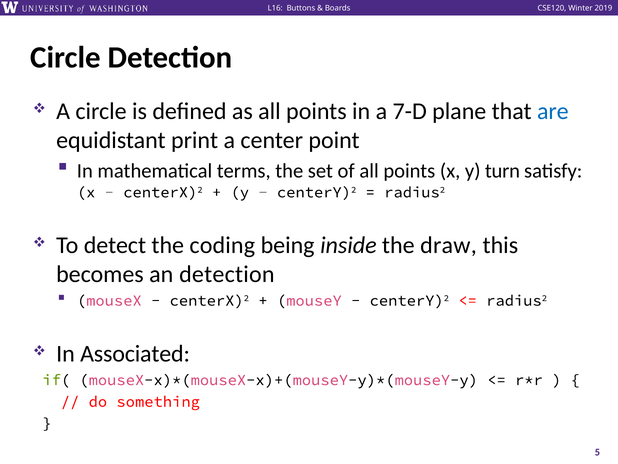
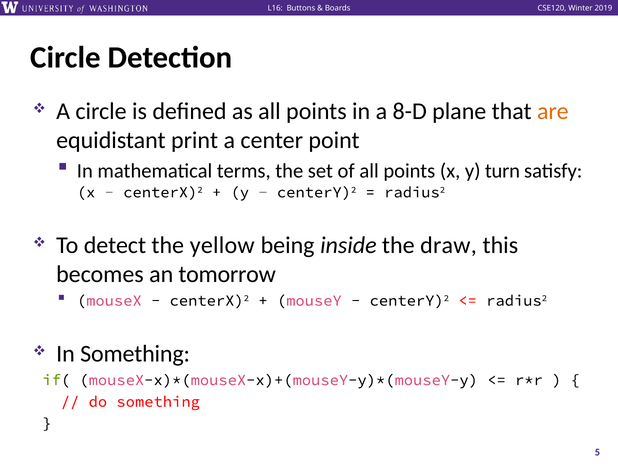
7-D: 7-D -> 8-D
are colour: blue -> orange
coding: coding -> yellow
an detection: detection -> tomorrow
In Associated: Associated -> Something
